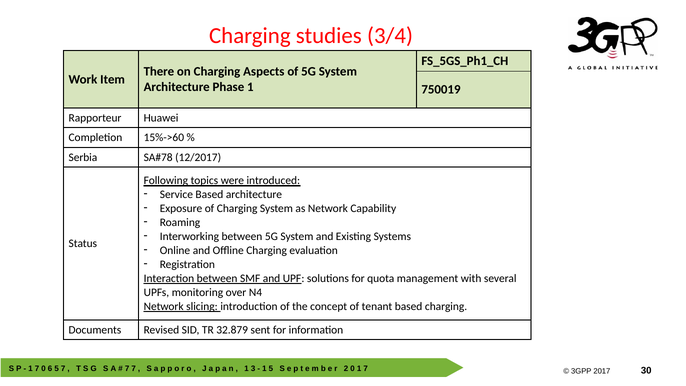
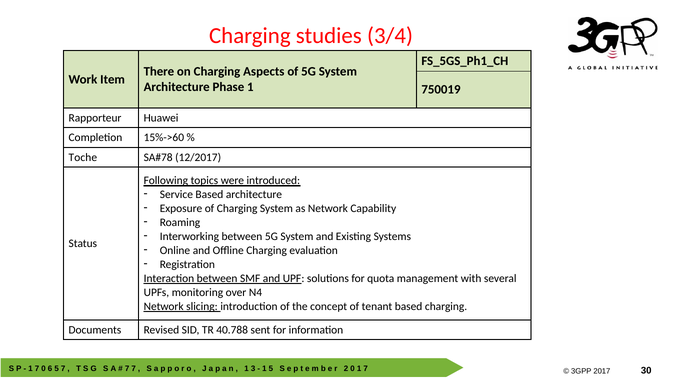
Serbia: Serbia -> Toche
32.879: 32.879 -> 40.788
